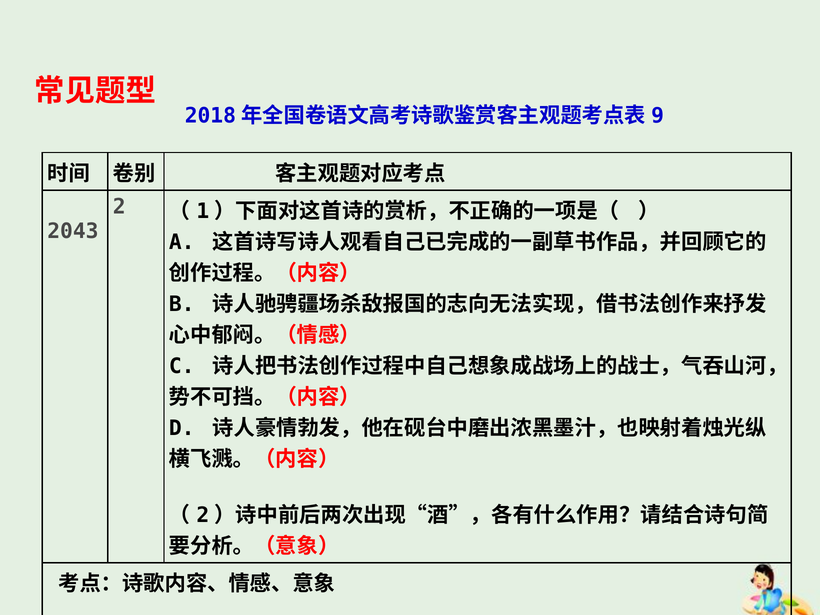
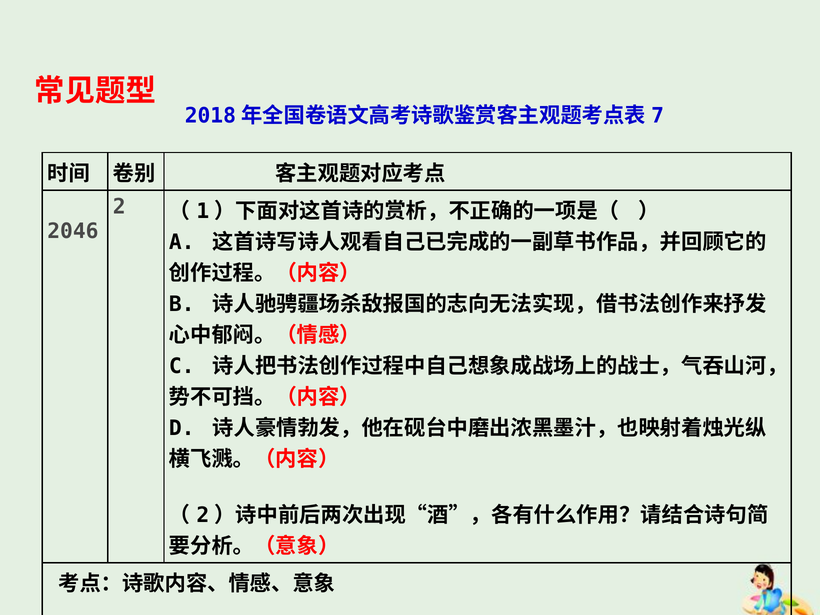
9: 9 -> 7
2043: 2043 -> 2046
